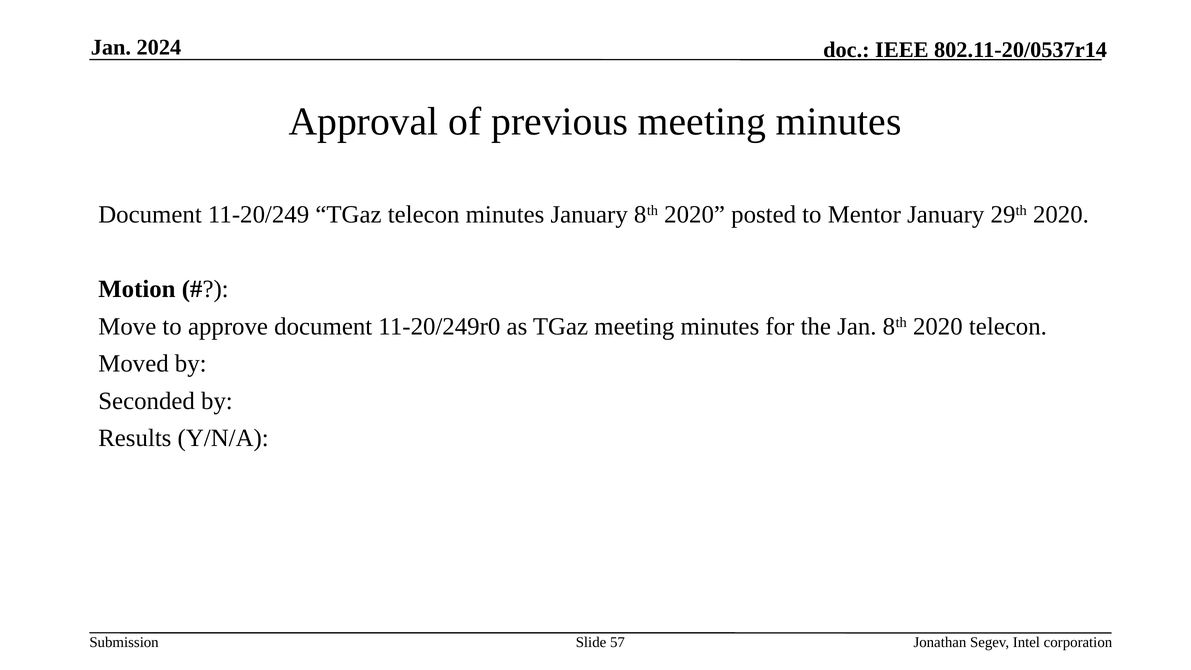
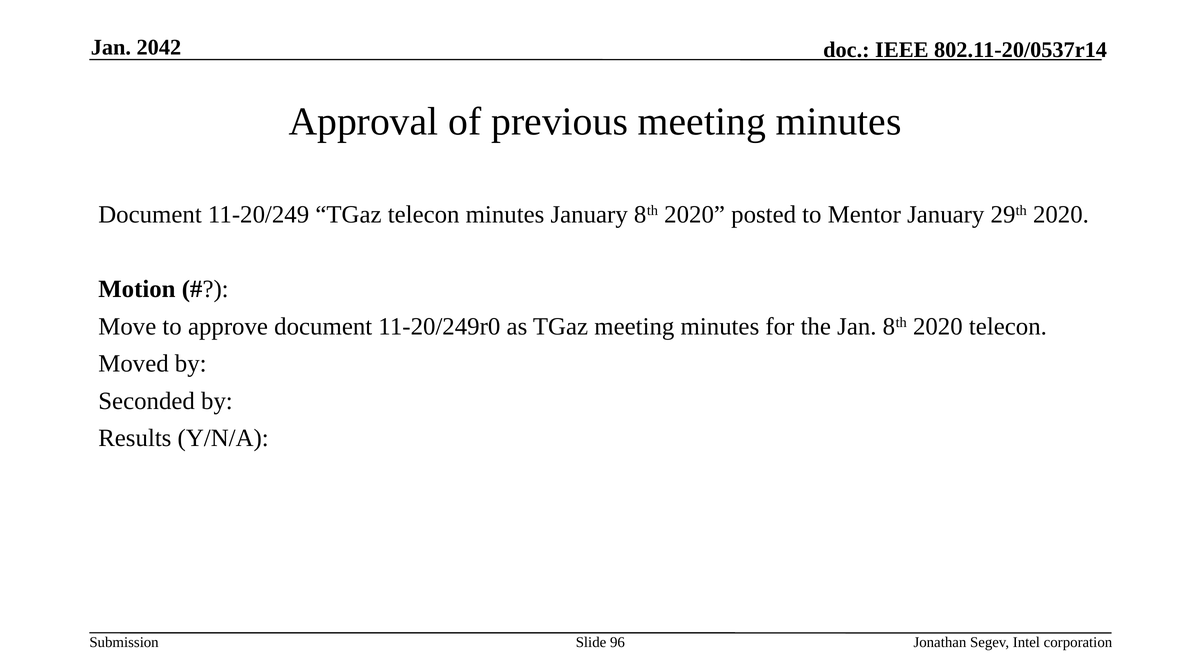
2024: 2024 -> 2042
57: 57 -> 96
